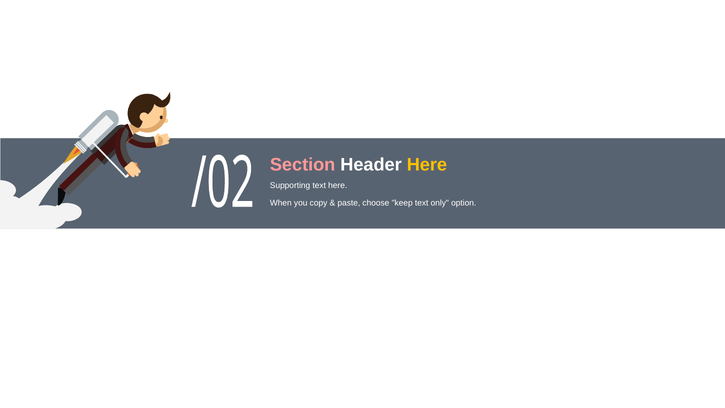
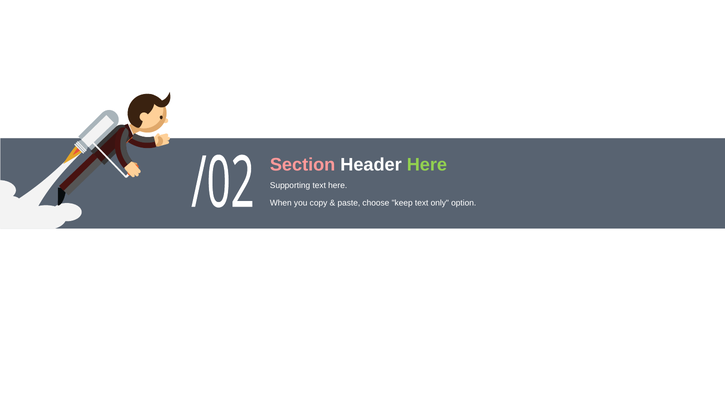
Here at (427, 165) colour: yellow -> light green
